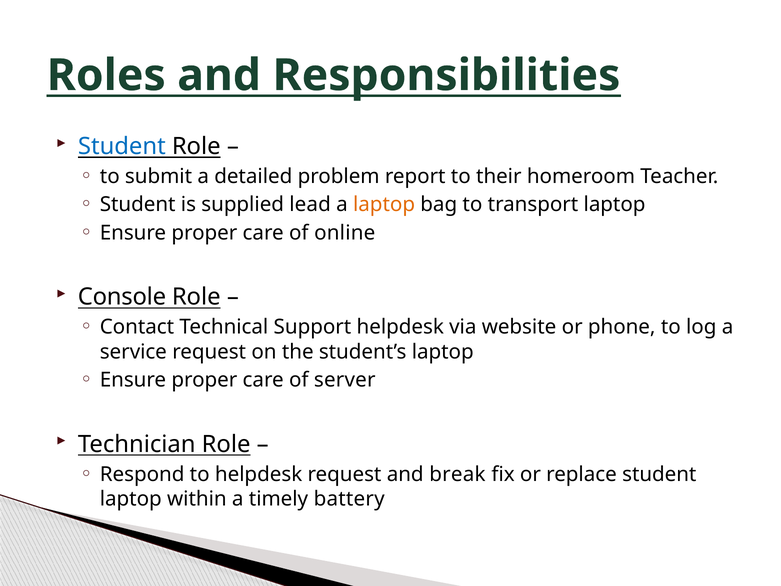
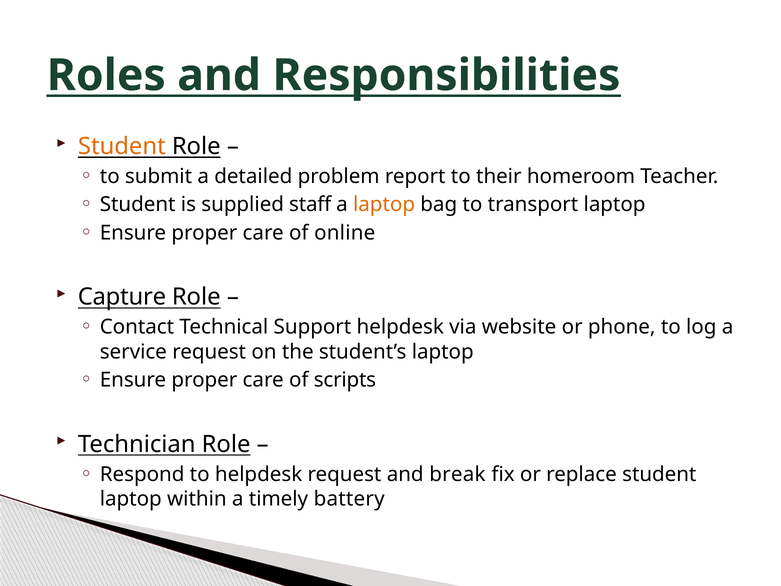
Student at (122, 146) colour: blue -> orange
lead: lead -> staff
Console: Console -> Capture
server: server -> scripts
